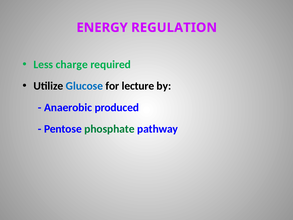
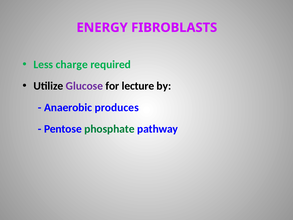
REGULATION: REGULATION -> FIBROBLASTS
Glucose colour: blue -> purple
produced: produced -> produces
